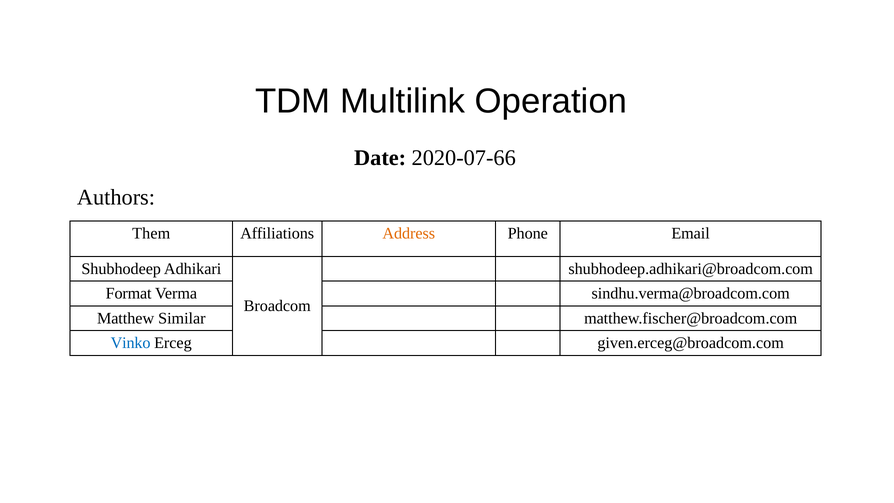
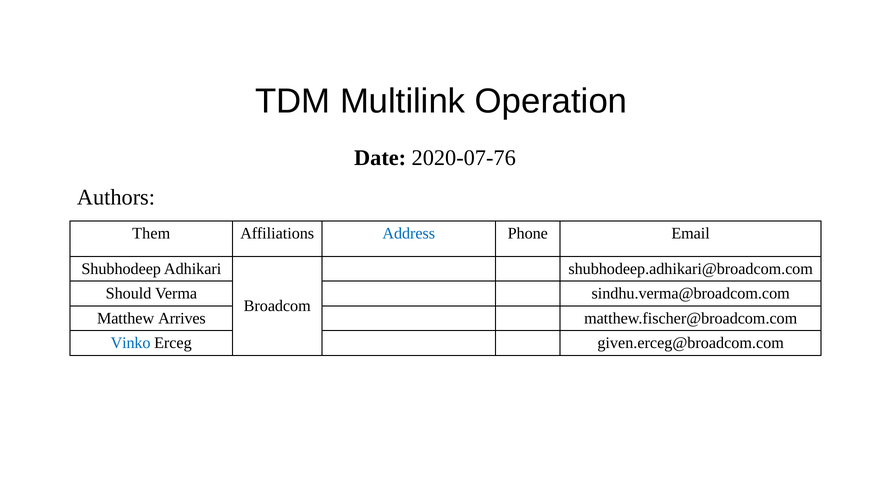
2020-07-66: 2020-07-66 -> 2020-07-76
Address colour: orange -> blue
Format: Format -> Should
Similar: Similar -> Arrives
